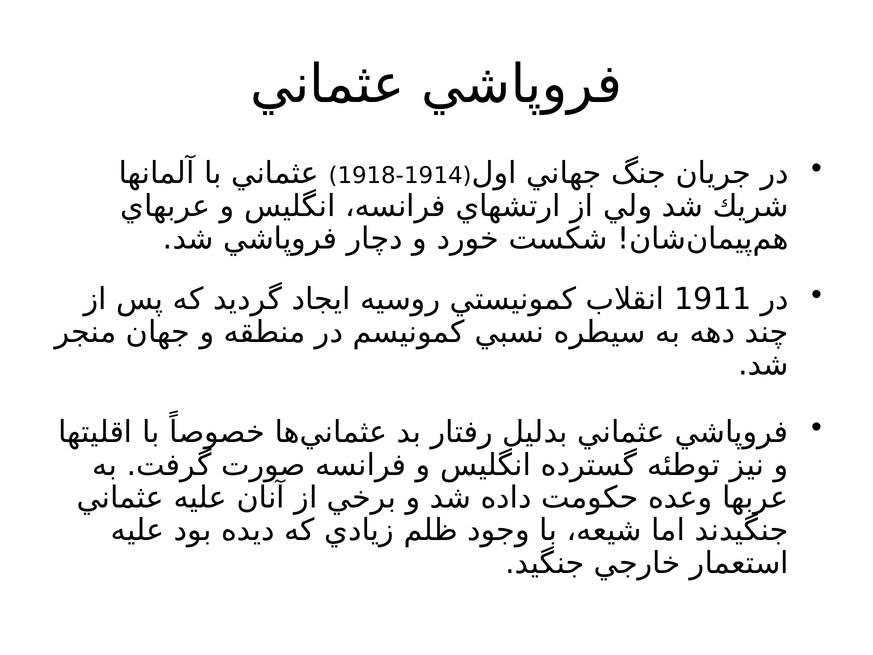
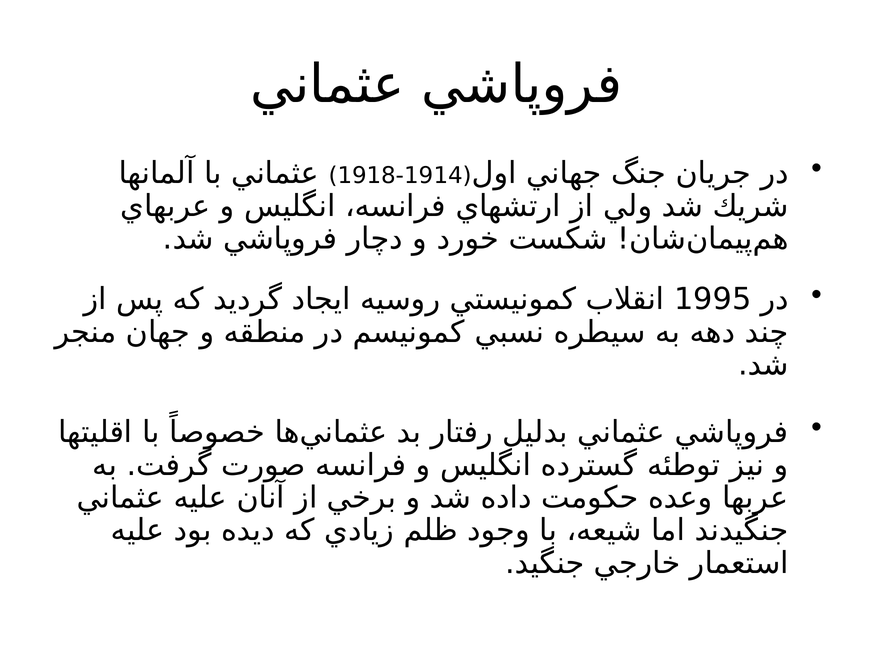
1911: 1911 -> 1995
